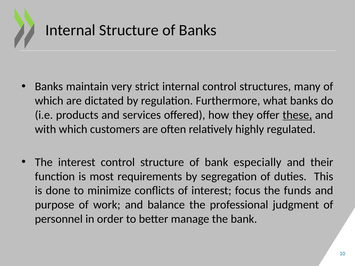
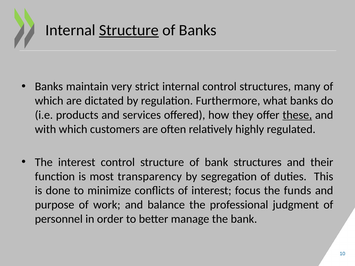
Structure at (129, 30) underline: none -> present
bank especially: especially -> structures
requirements: requirements -> transparency
